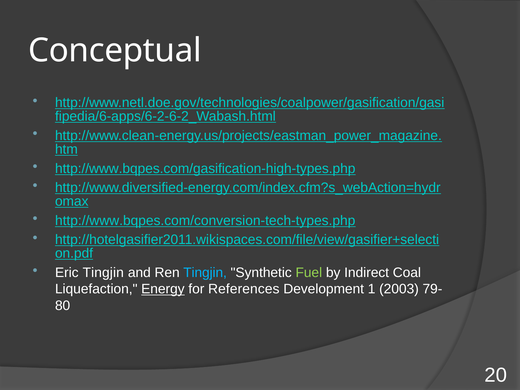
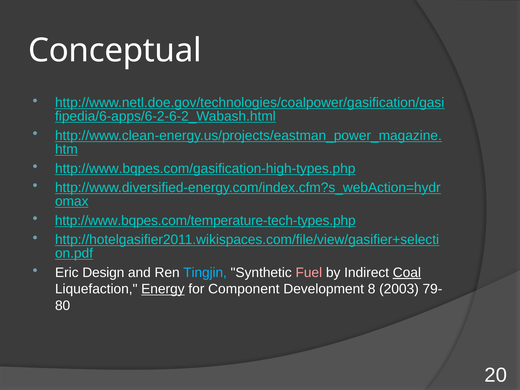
http://www.bqpes.com/conversion-tech-types.php: http://www.bqpes.com/conversion-tech-types.php -> http://www.bqpes.com/temperature-tech-types.php
Eric Tingjin: Tingjin -> Design
Fuel colour: light green -> pink
Coal underline: none -> present
References: References -> Component
1: 1 -> 8
